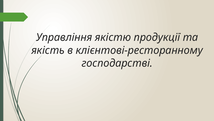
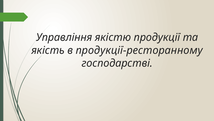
клієнтові-ресторанному: клієнтові-ресторанному -> продукції-ресторанному
